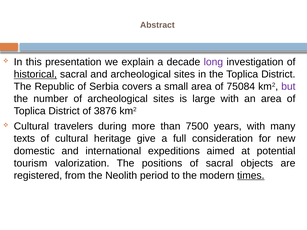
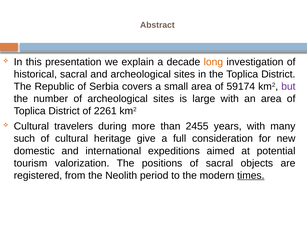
long colour: purple -> orange
historical underline: present -> none
75084: 75084 -> 59174
3876: 3876 -> 2261
7500: 7500 -> 2455
texts: texts -> such
